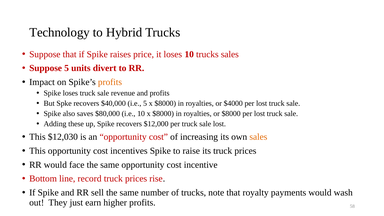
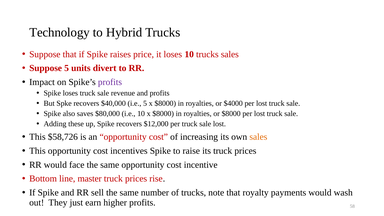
profits at (110, 82) colour: orange -> purple
$12,030: $12,030 -> $58,726
record: record -> master
